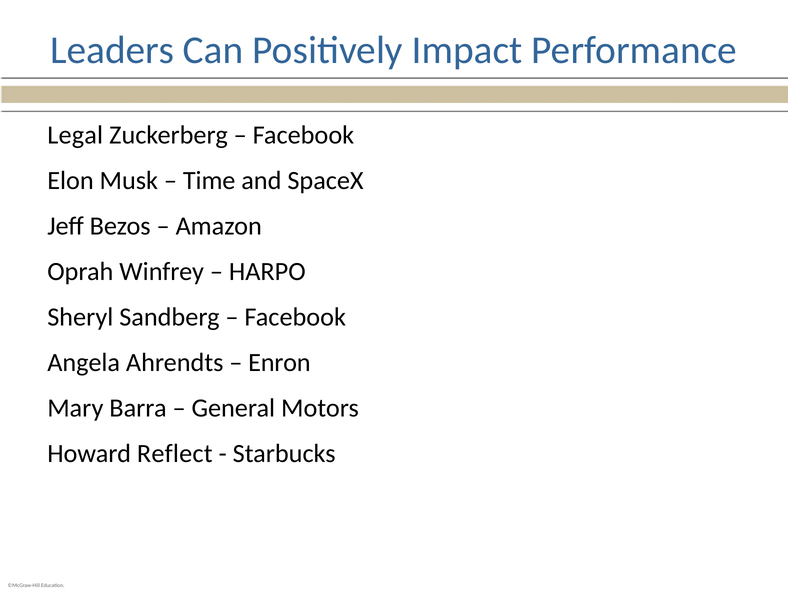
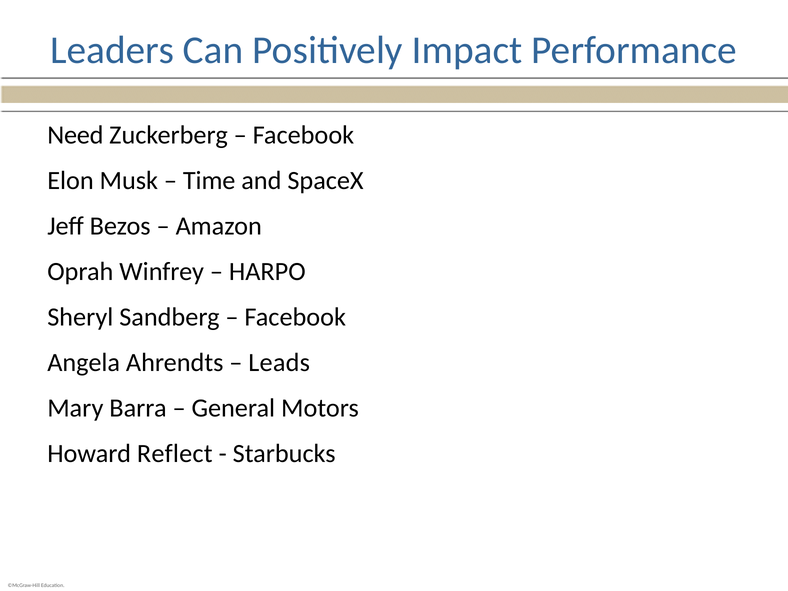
Legal: Legal -> Need
Enron: Enron -> Leads
